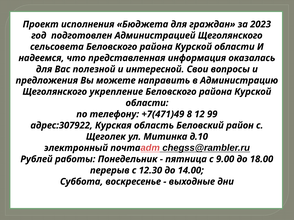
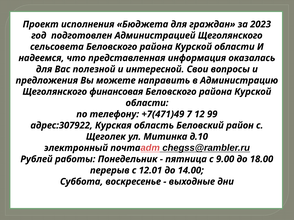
укрепление: укрепление -> финансовая
8: 8 -> 7
12.30: 12.30 -> 12.01
